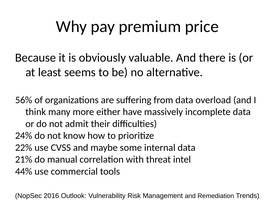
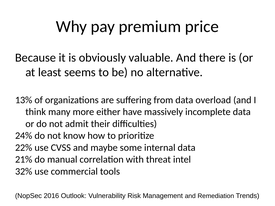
56%: 56% -> 13%
44%: 44% -> 32%
